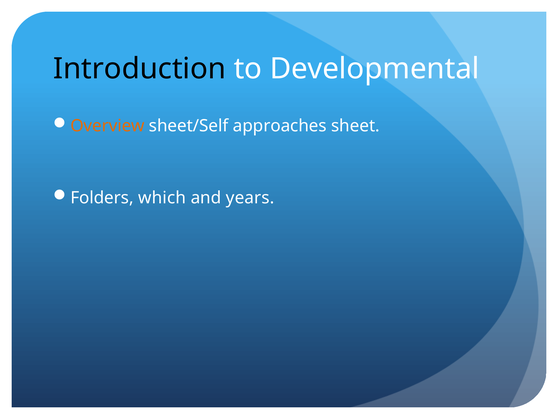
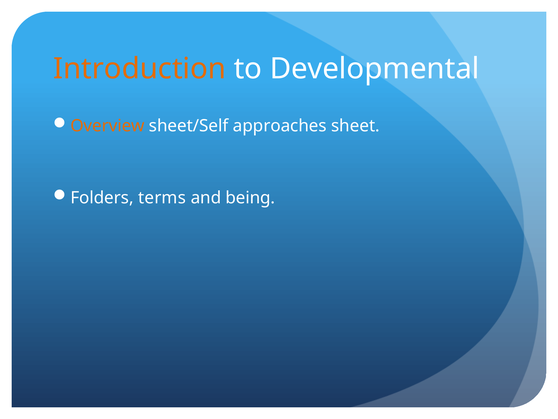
Introduction colour: black -> orange
which: which -> terms
years: years -> being
